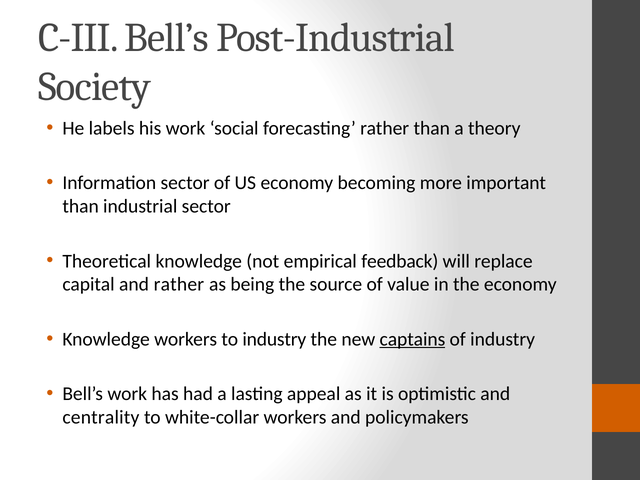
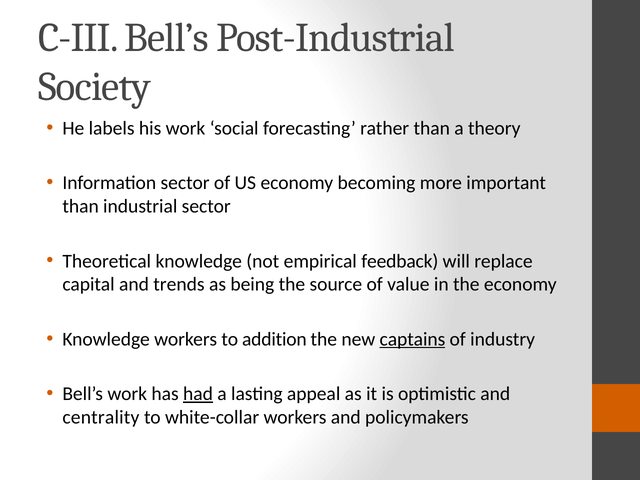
and rather: rather -> trends
to industry: industry -> addition
had underline: none -> present
